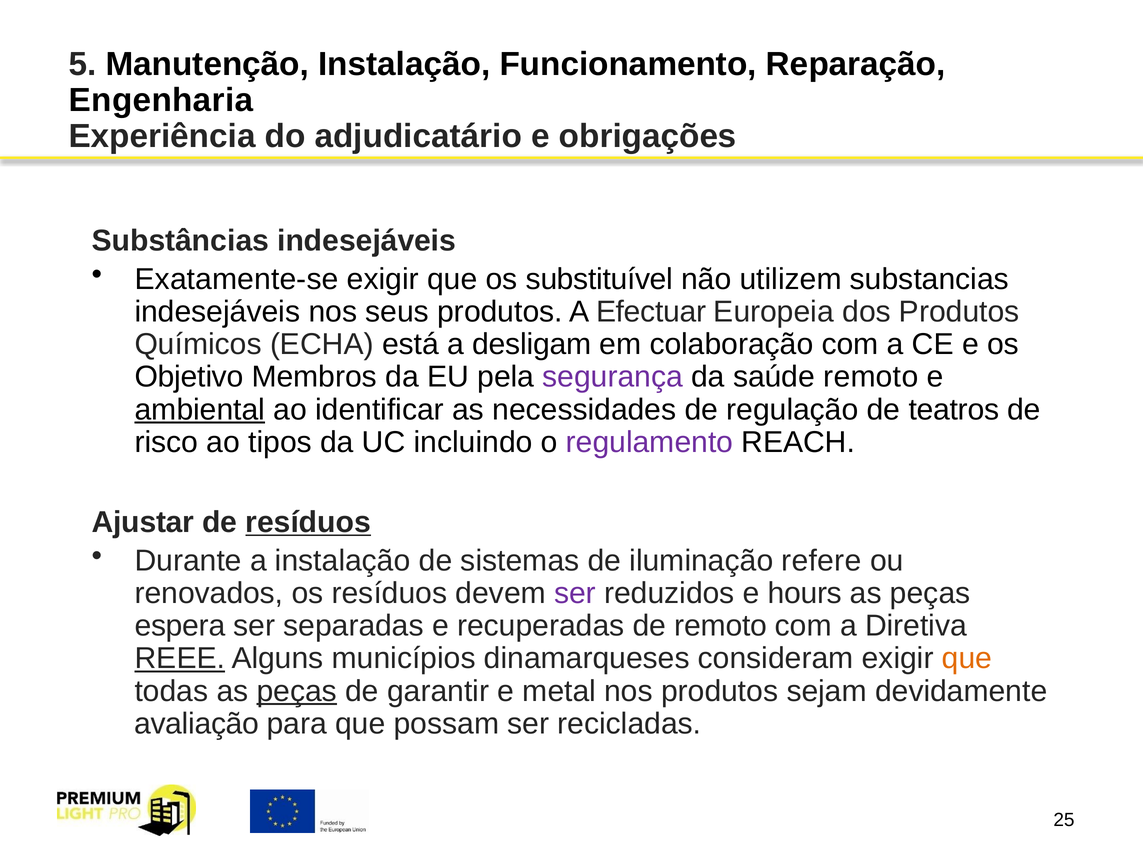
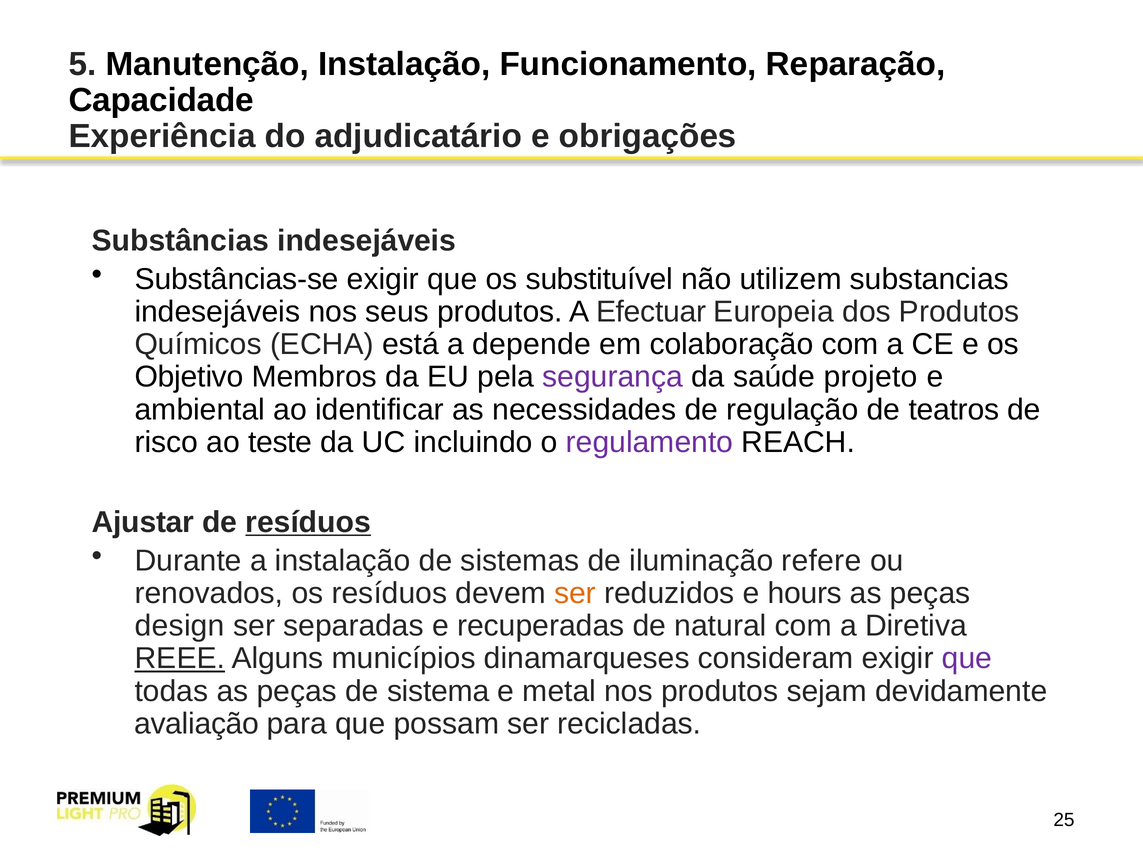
Engenharia: Engenharia -> Capacidade
Exatamente-se: Exatamente-se -> Substâncias-se
desligam: desligam -> depende
saúde remoto: remoto -> projeto
ambiental underline: present -> none
tipos: tipos -> teste
ser at (575, 593) colour: purple -> orange
espera: espera -> design
de remoto: remoto -> natural
que at (967, 658) colour: orange -> purple
peças at (297, 690) underline: present -> none
garantir: garantir -> sistema
